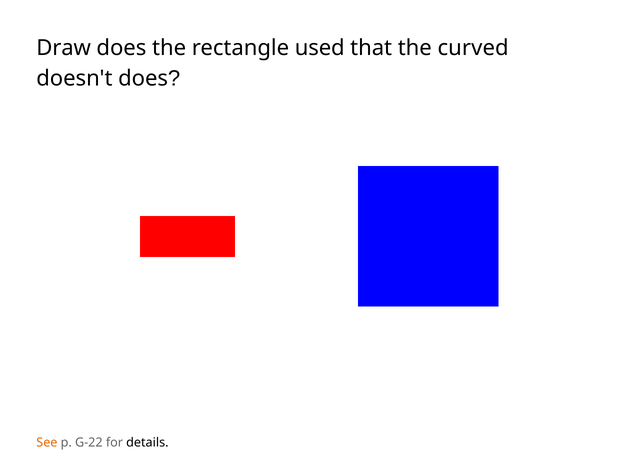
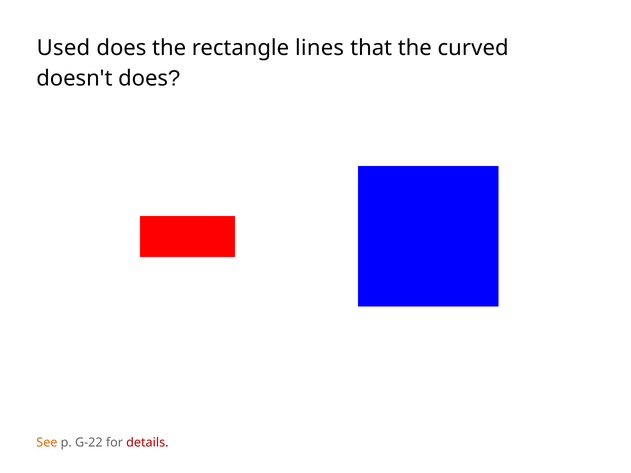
Draw: Draw -> Used
used: used -> lines
details colour: black -> red
